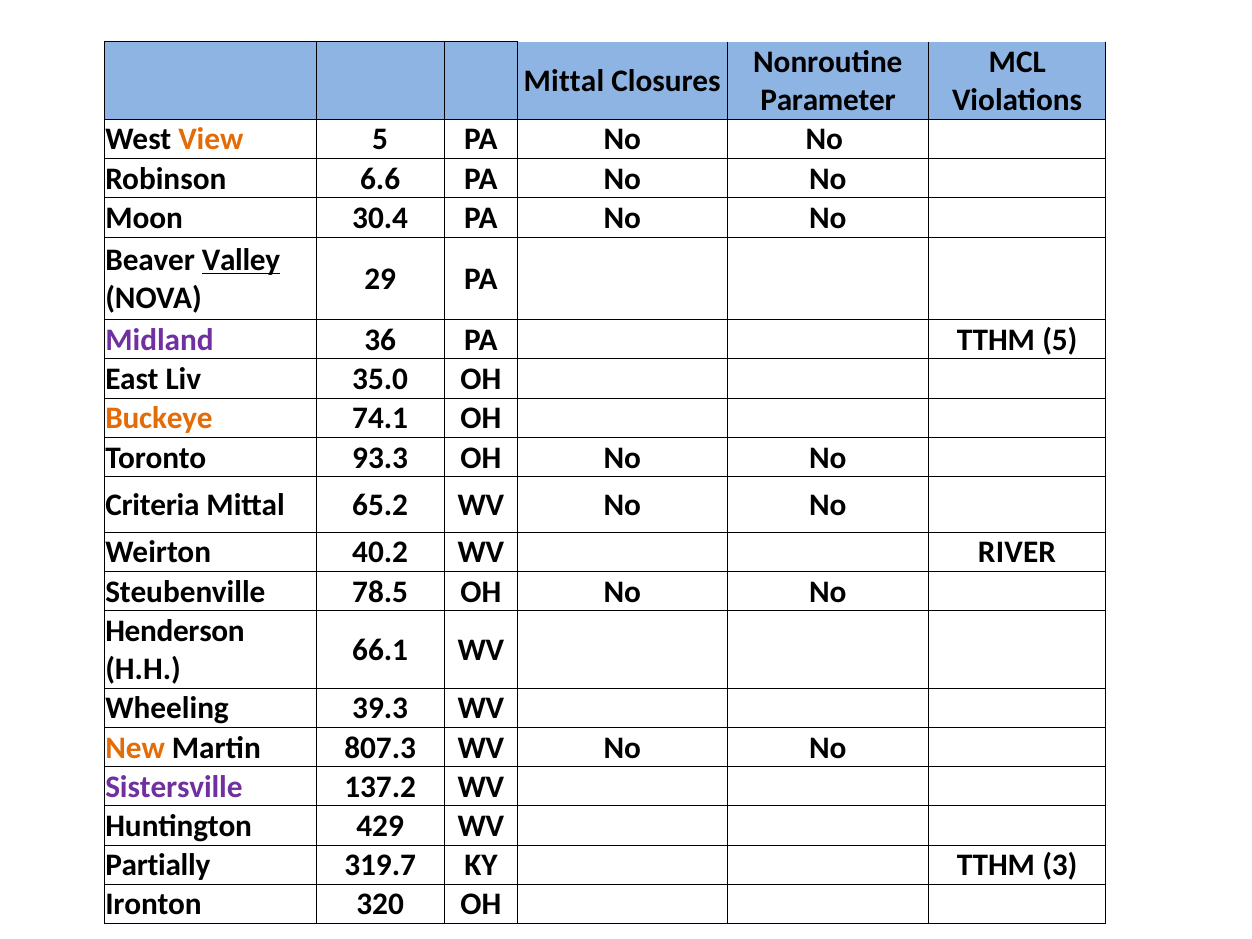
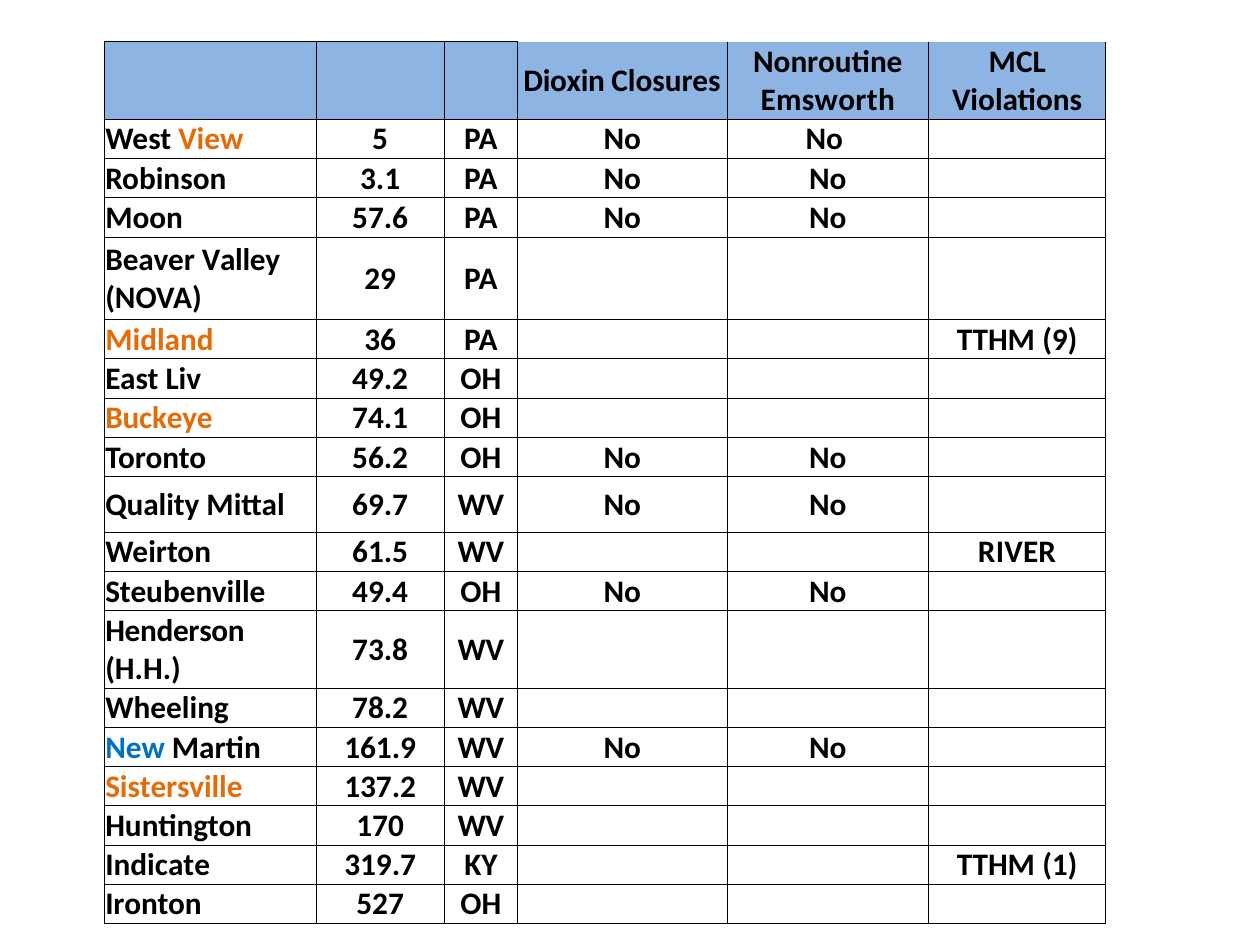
Mittal at (564, 81): Mittal -> Dioxin
Parameter: Parameter -> Emsworth
6.6: 6.6 -> 3.1
30.4: 30.4 -> 57.6
Valley underline: present -> none
Midland colour: purple -> orange
TTHM 5: 5 -> 9
35.0: 35.0 -> 49.2
93.3: 93.3 -> 56.2
Criteria: Criteria -> Quality
65.2: 65.2 -> 69.7
40.2: 40.2 -> 61.5
78.5: 78.5 -> 49.4
66.1: 66.1 -> 73.8
39.3: 39.3 -> 78.2
New colour: orange -> blue
807.3: 807.3 -> 161.9
Sistersville colour: purple -> orange
429: 429 -> 170
Partially: Partially -> Indicate
3: 3 -> 1
320: 320 -> 527
